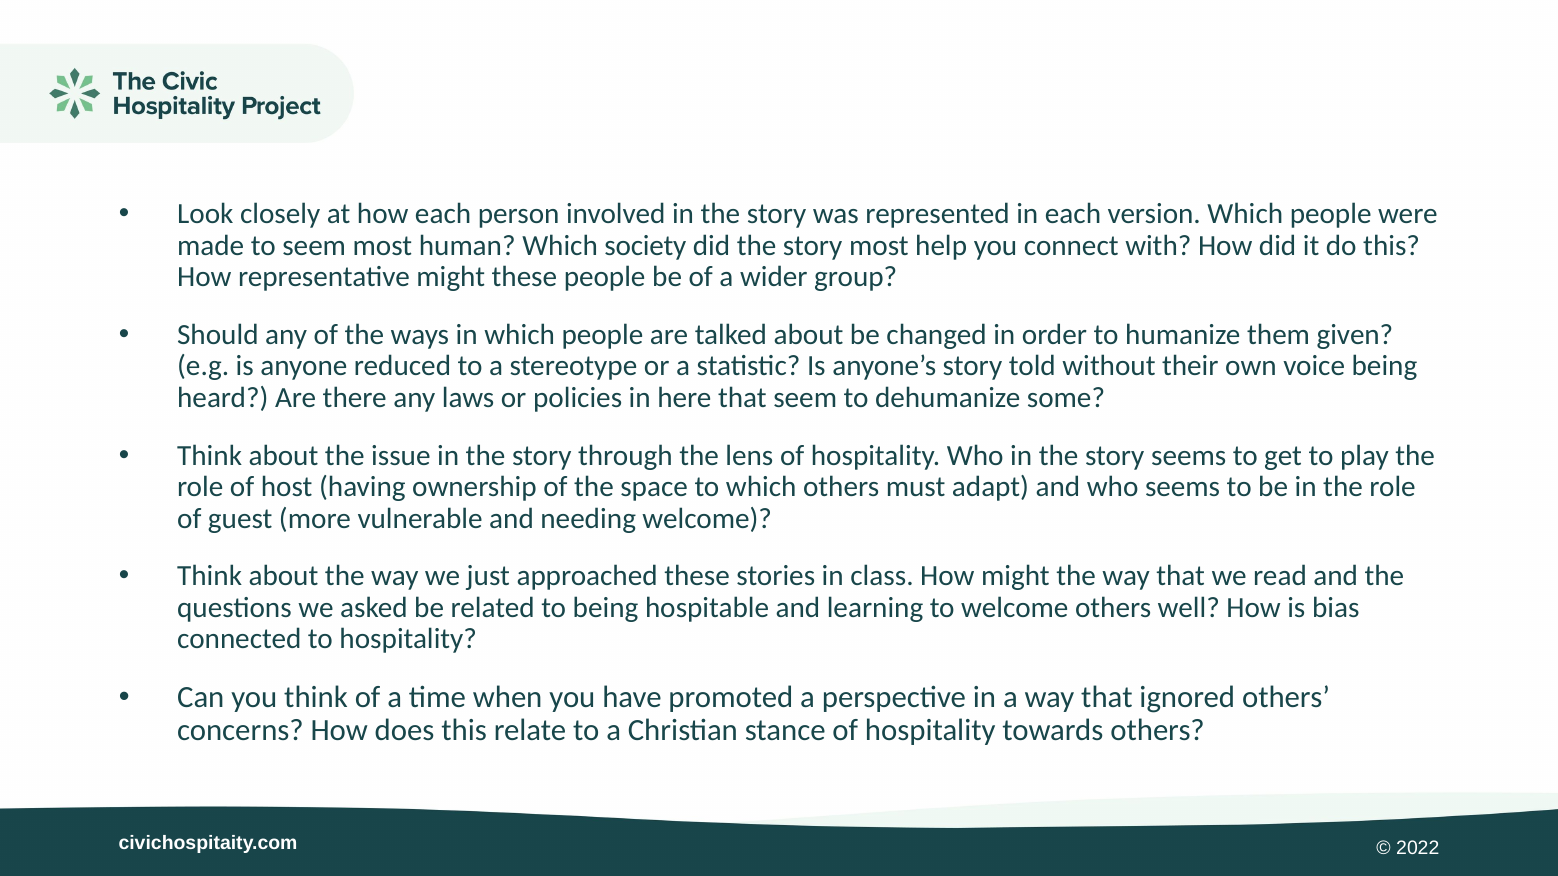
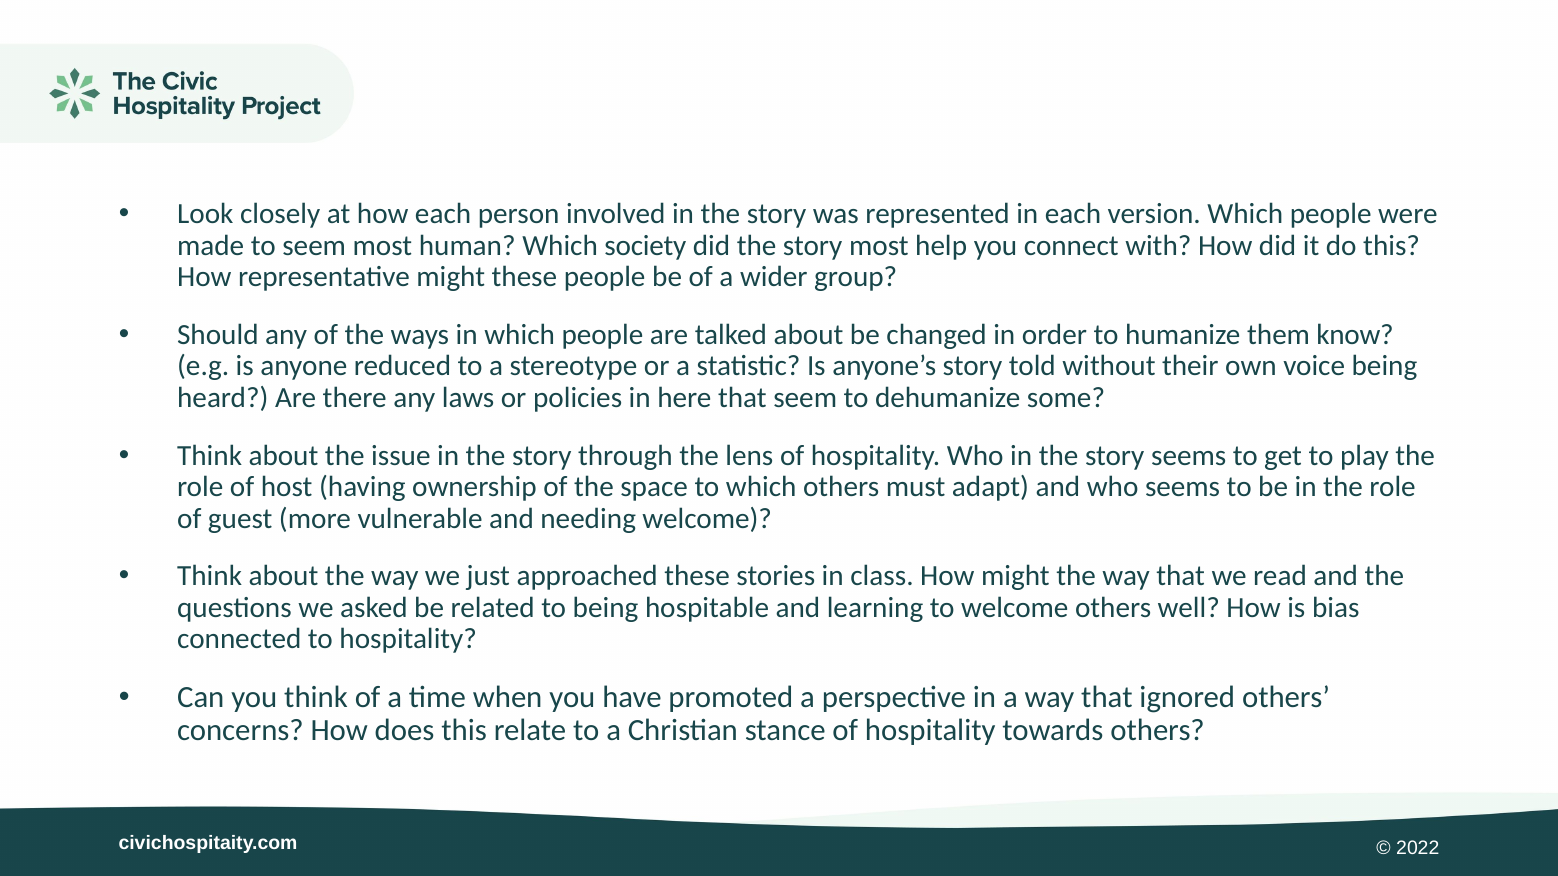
given: given -> know
